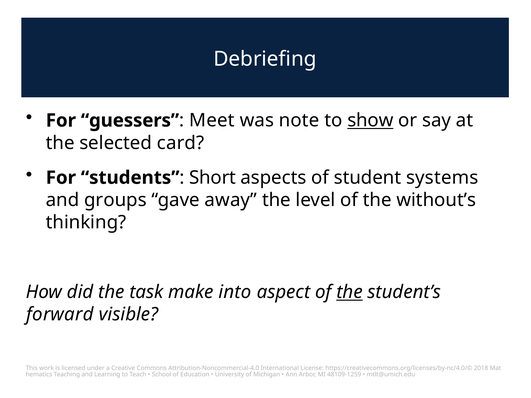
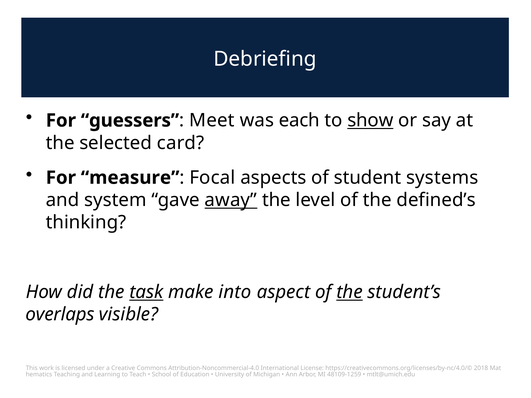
note: note -> each
students: students -> measure
Short: Short -> Focal
groups: groups -> system
away underline: none -> present
without’s: without’s -> defined’s
task underline: none -> present
forward: forward -> overlaps
